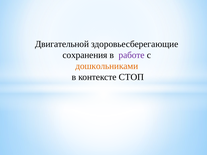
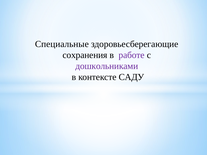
Двигательной: Двигательной -> Специальные
дошкольниками colour: orange -> purple
СТОП: СТОП -> САДУ
